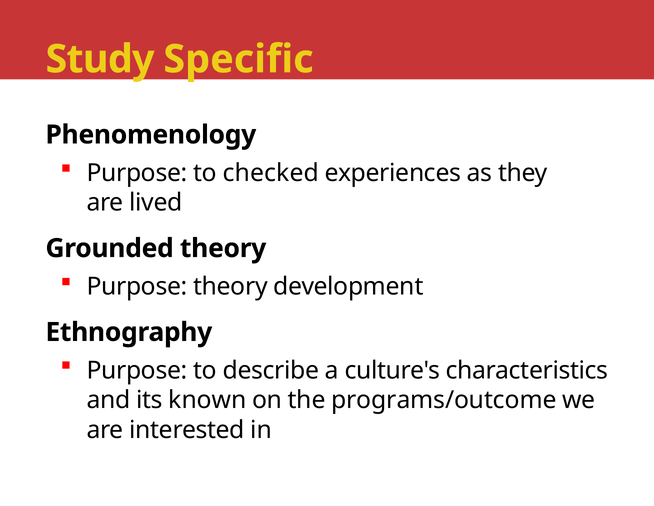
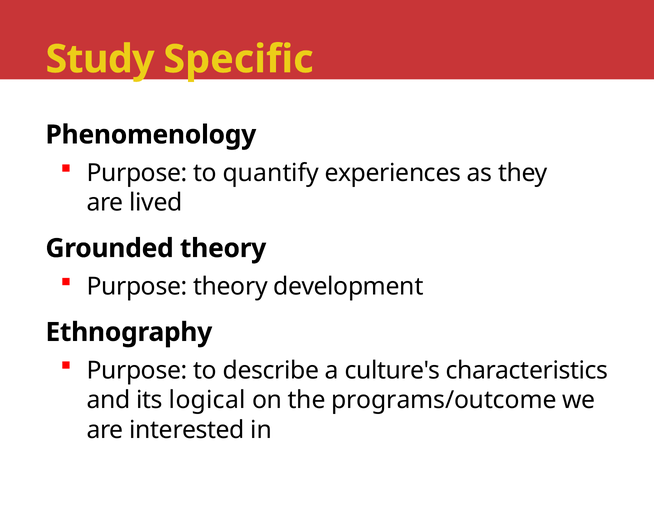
checked: checked -> quantify
known: known -> logical
